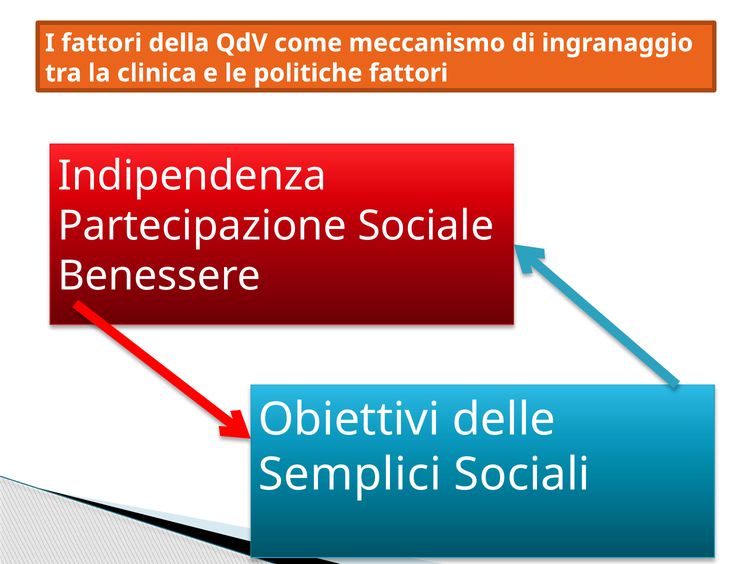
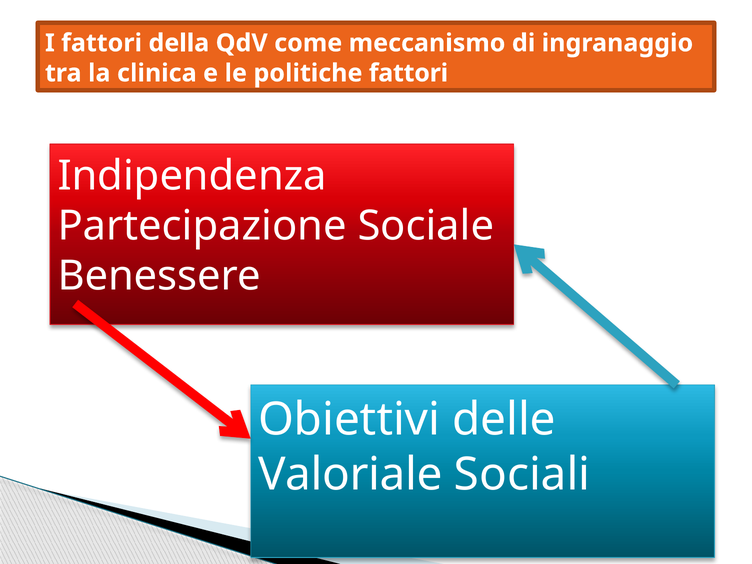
Semplici: Semplici -> Valoriale
